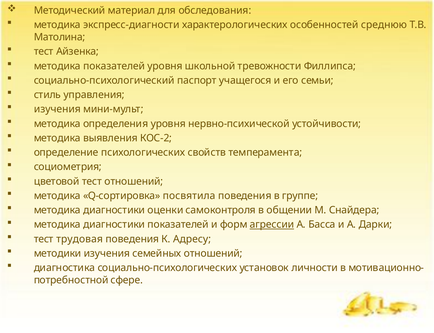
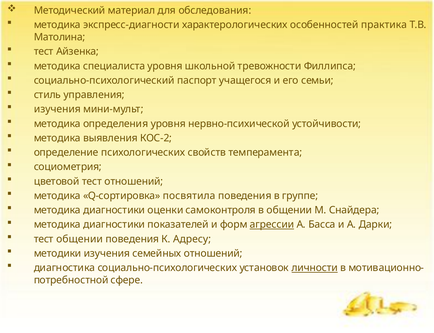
среднюю: среднюю -> практика
методика показателей: показателей -> специалиста
тест трудовая: трудовая -> общении
личности underline: none -> present
